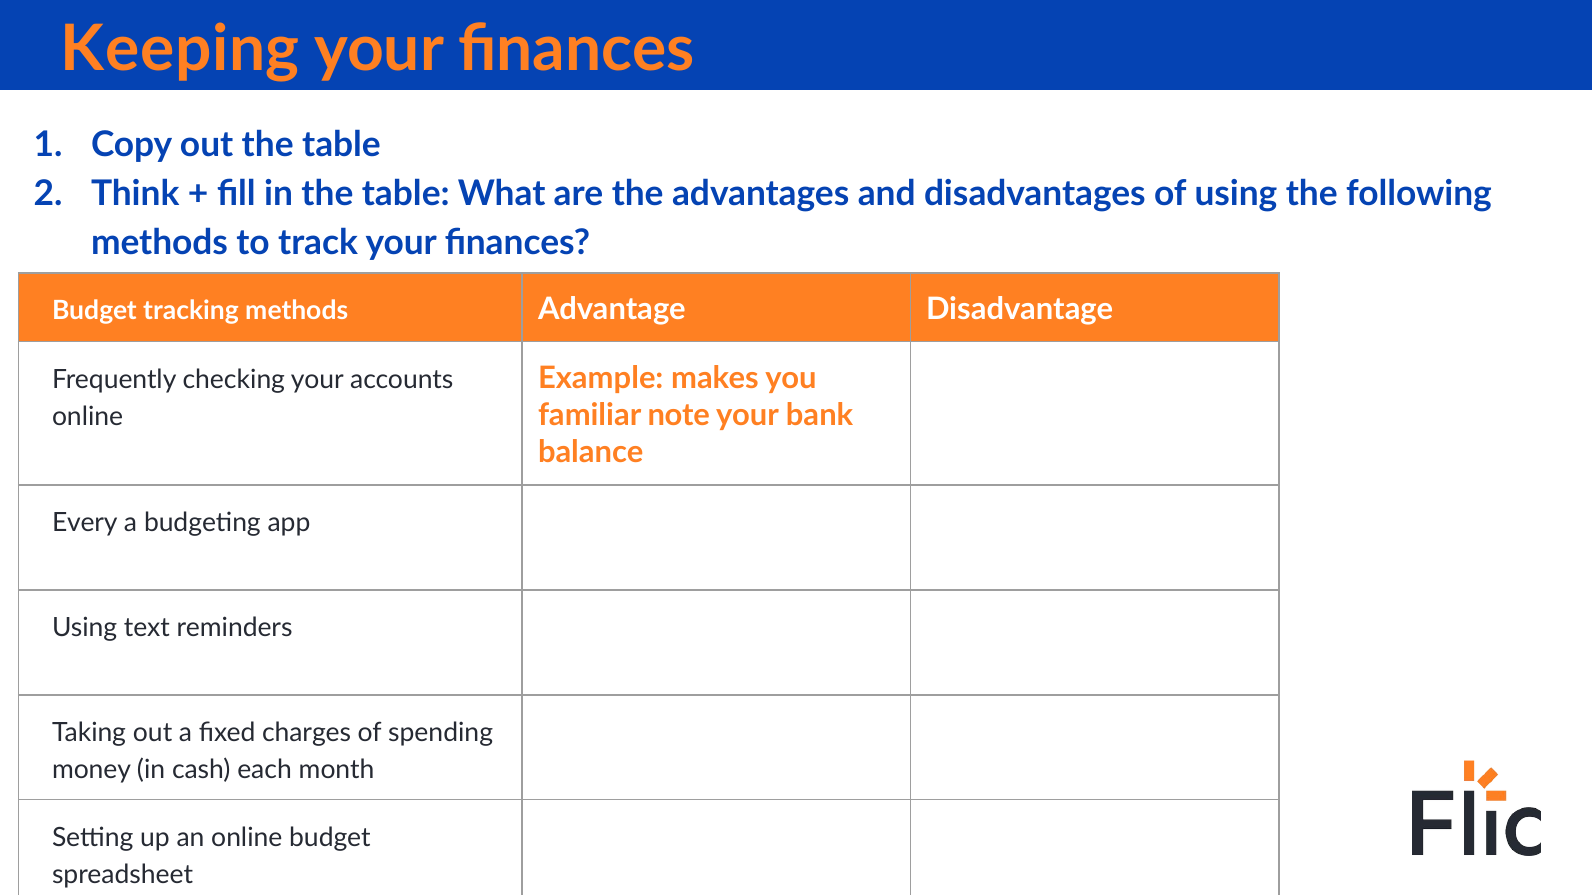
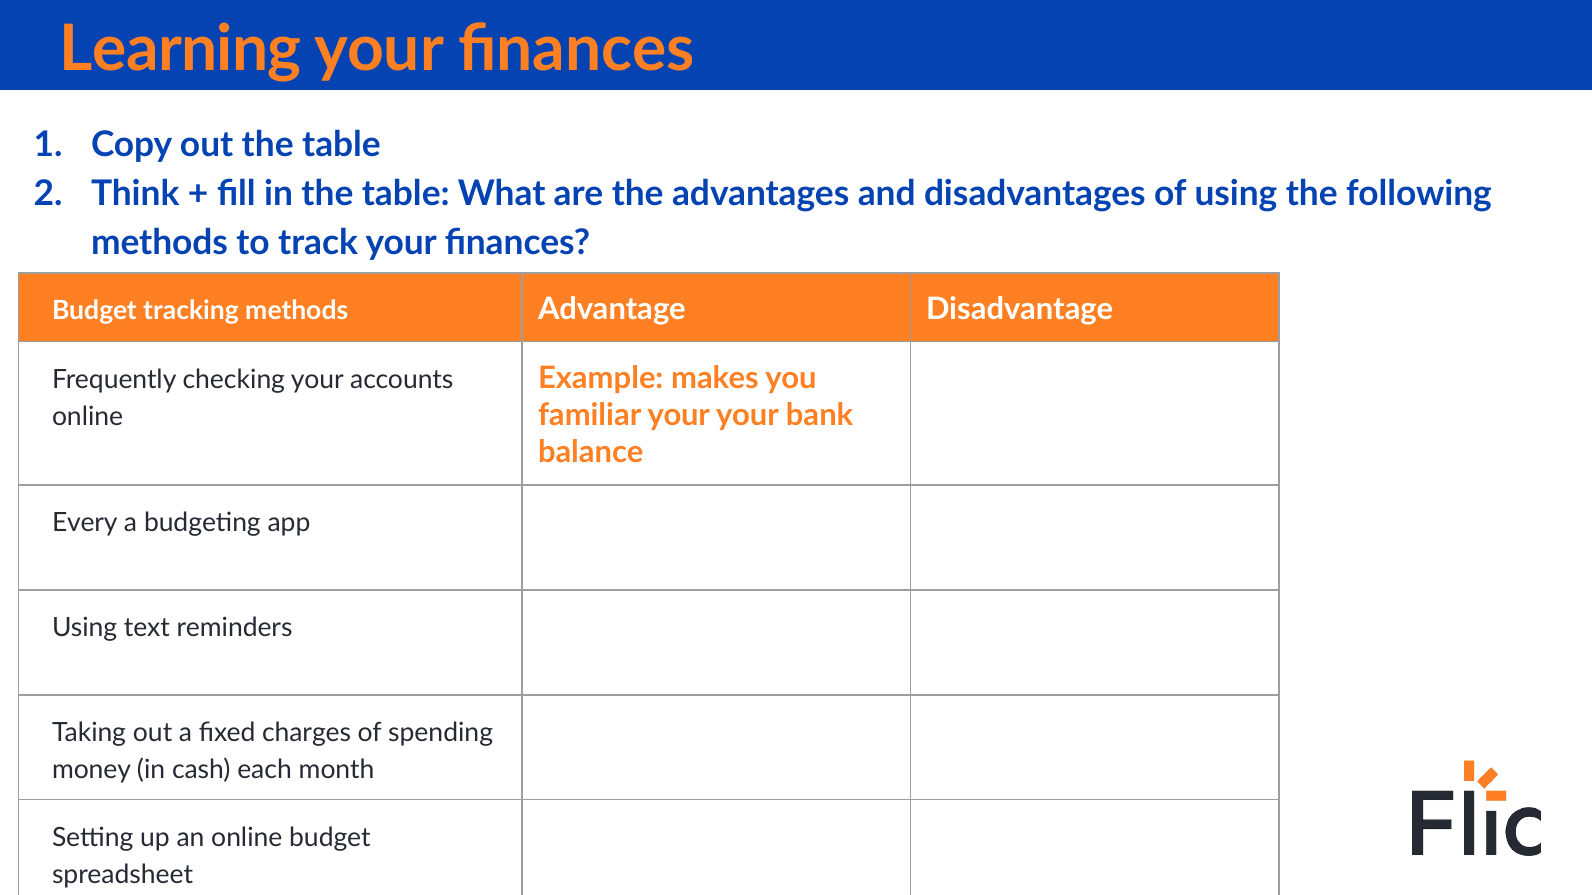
Keeping: Keeping -> Learning
familiar note: note -> your
